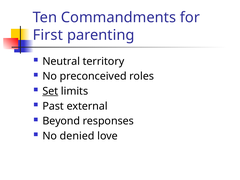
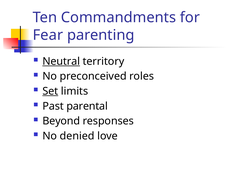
First: First -> Fear
Neutral underline: none -> present
external: external -> parental
